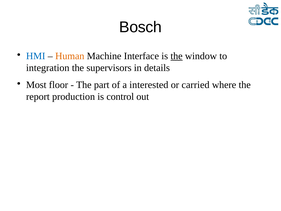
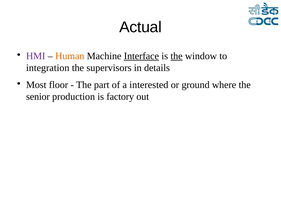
Bosch: Bosch -> Actual
HMI colour: blue -> purple
Interface underline: none -> present
carried: carried -> ground
report: report -> senior
control: control -> factory
